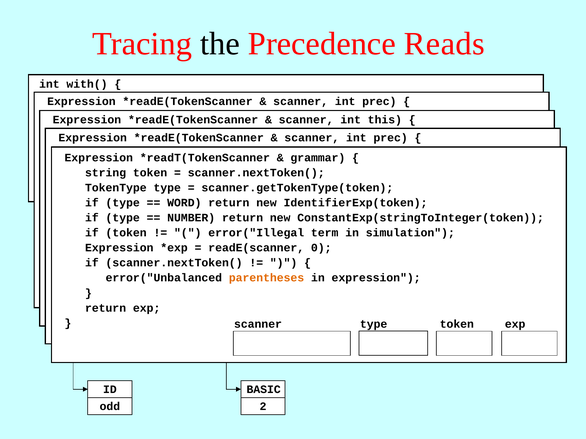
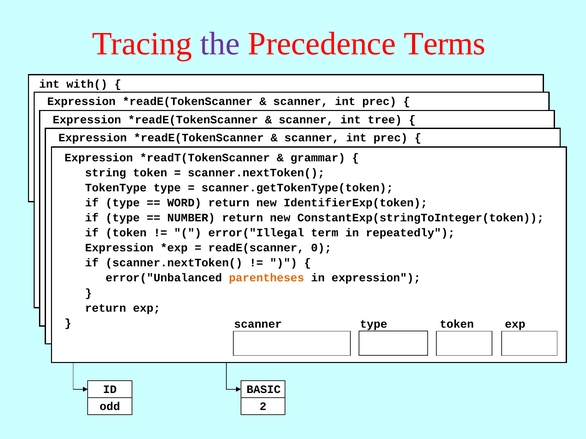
the colour: black -> purple
Reads: Reads -> Terms
this: this -> tree
simulation: simulation -> repeatedly
